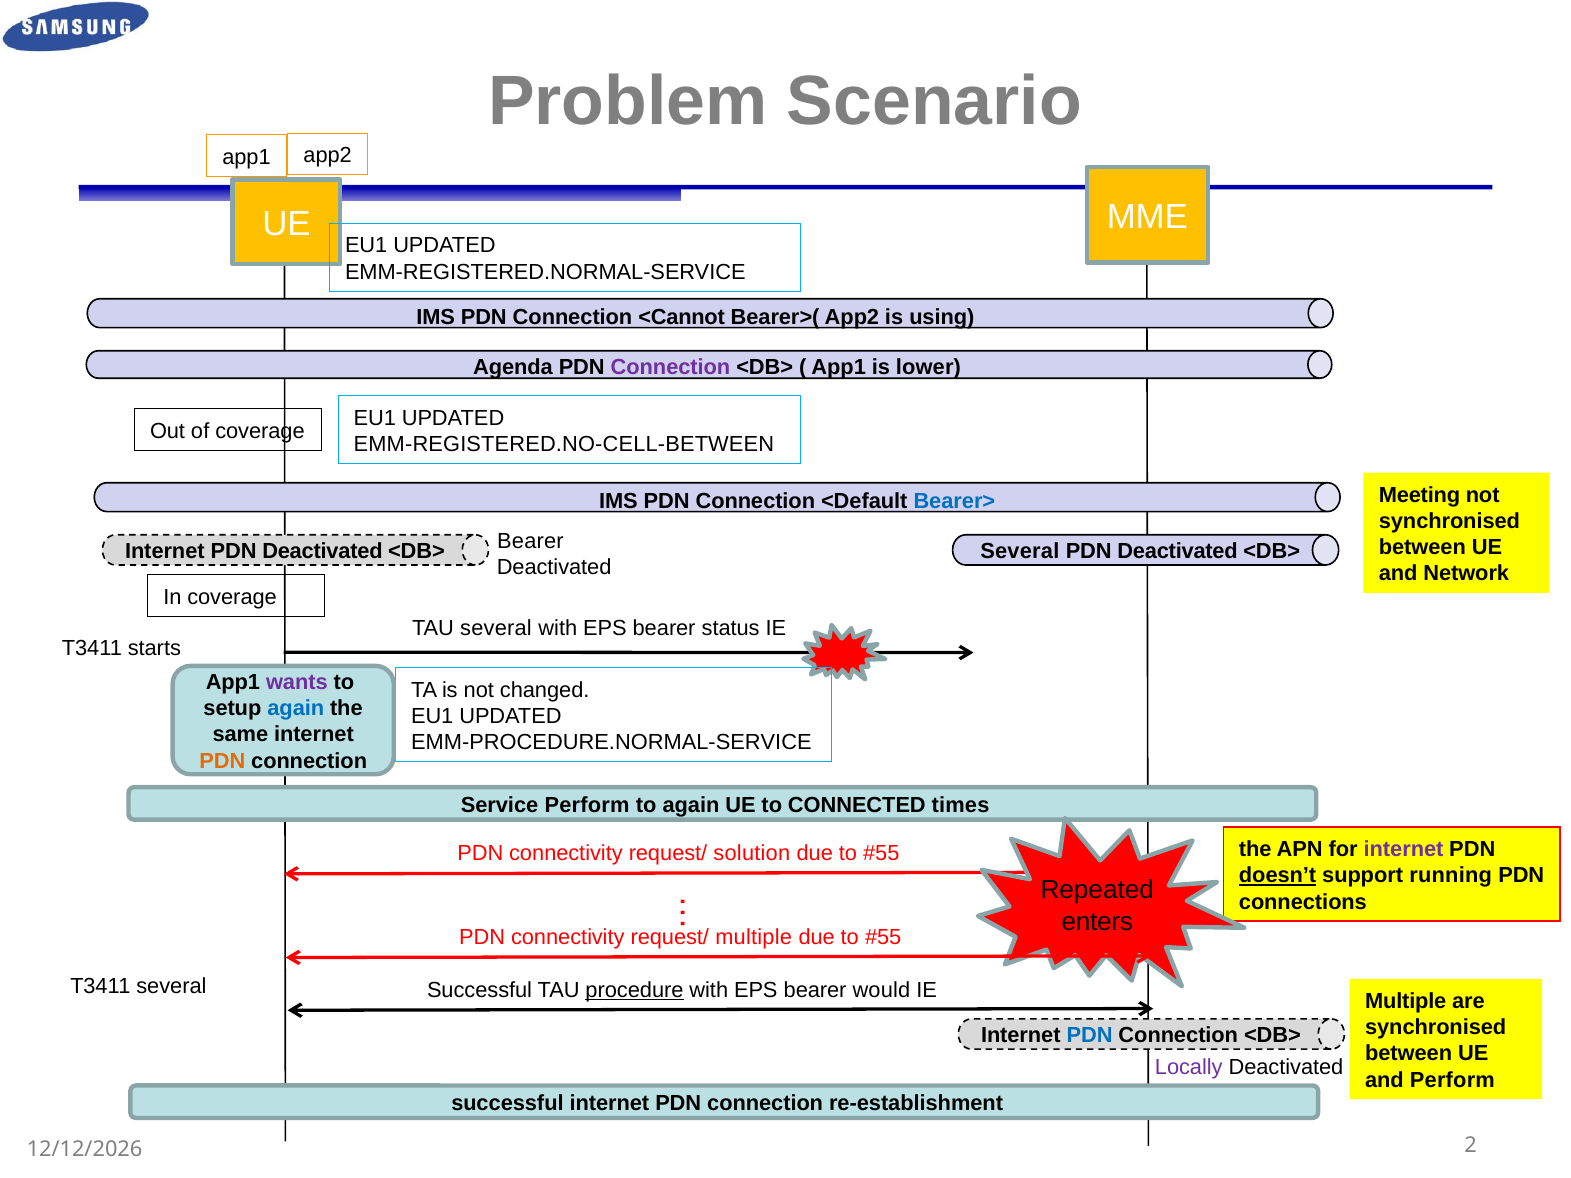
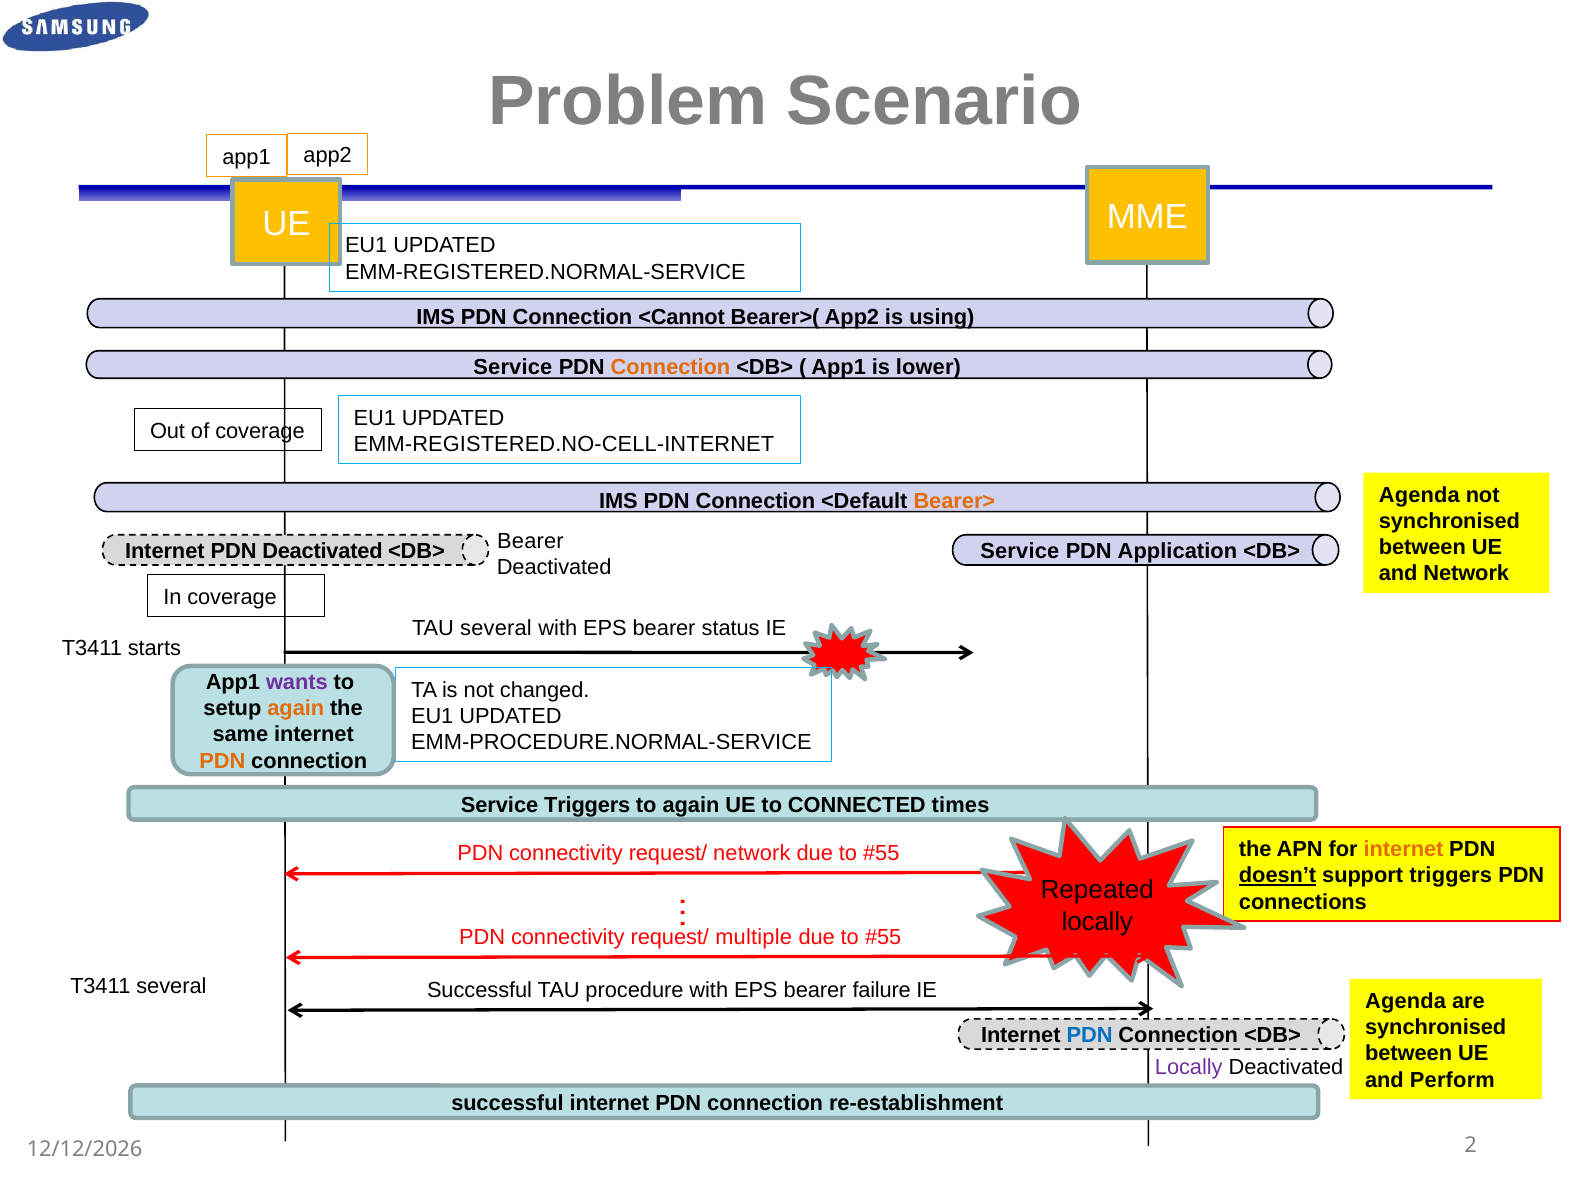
Agenda at (513, 367): Agenda -> Service
Connection at (670, 367) colour: purple -> orange
EMM-REGISTERED.NO-CELL-BETWEEN: EMM-REGISTERED.NO-CELL-BETWEEN -> EMM-REGISTERED.NO-CELL-INTERNET
Meeting at (1419, 495): Meeting -> Agenda
Bearer> colour: blue -> orange
Several at (1020, 551): Several -> Service
Deactivated at (1178, 551): Deactivated -> Application
again at (296, 709) colour: blue -> orange
Service Perform: Perform -> Triggers
internet at (1404, 850) colour: purple -> orange
request/ solution: solution -> network
support running: running -> triggers
enters at (1097, 922): enters -> locally
procedure underline: present -> none
would: would -> failure
Multiple at (1406, 1001): Multiple -> Agenda
